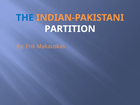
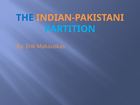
PARTITION colour: white -> light blue
